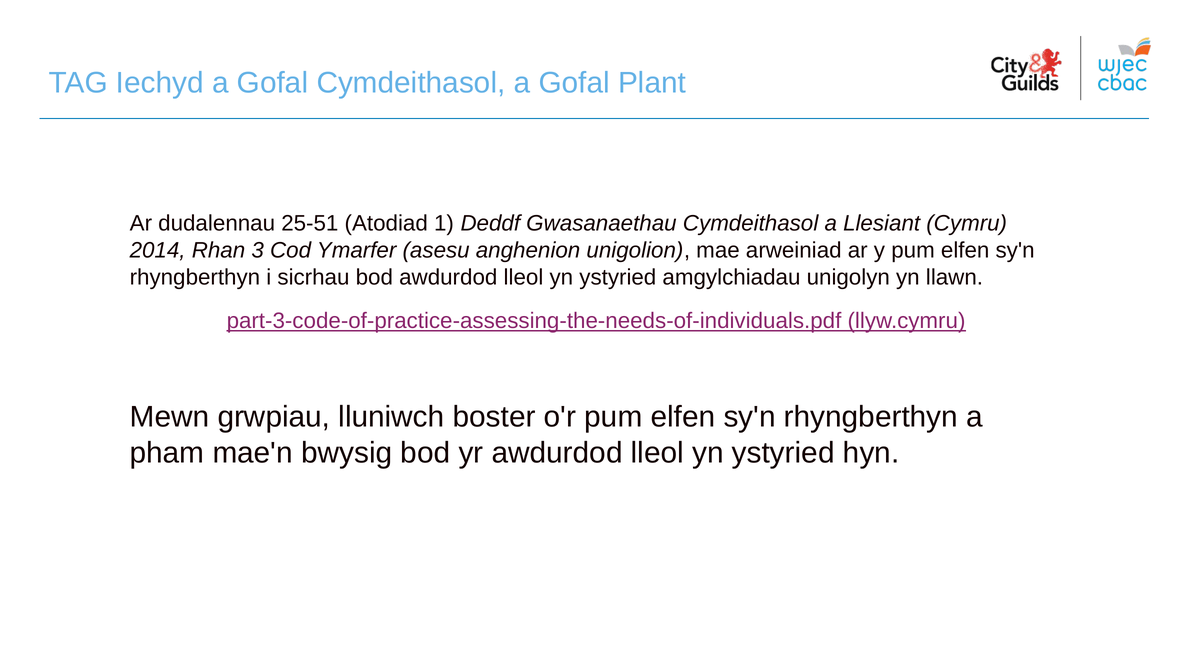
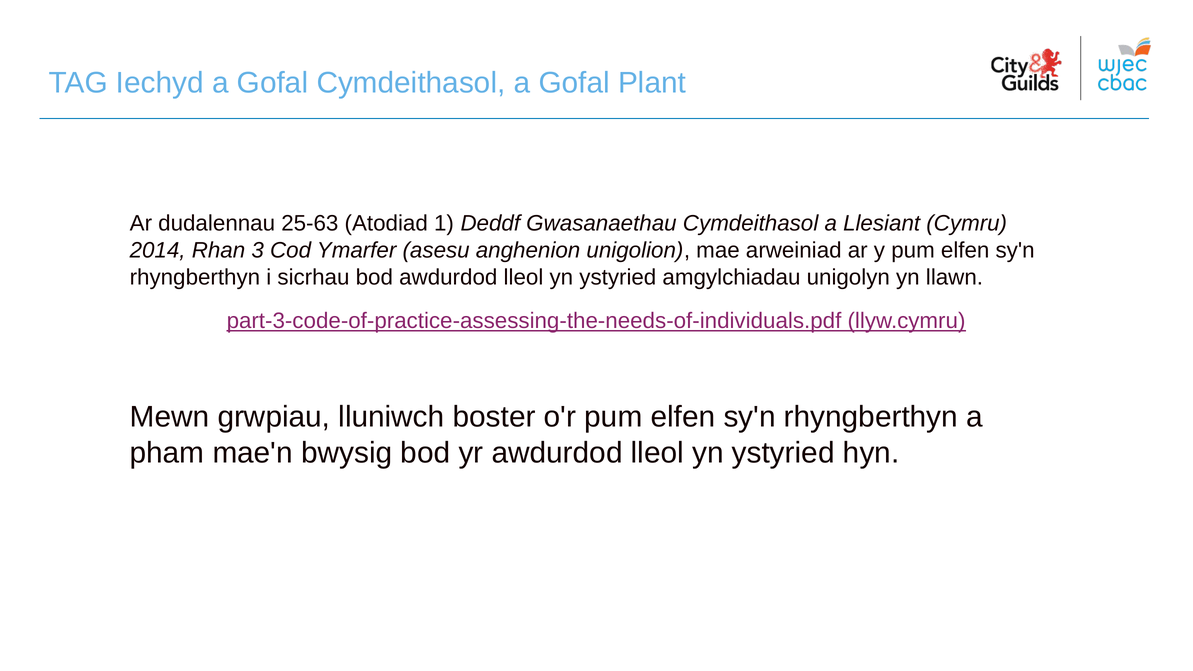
25-51: 25-51 -> 25-63
